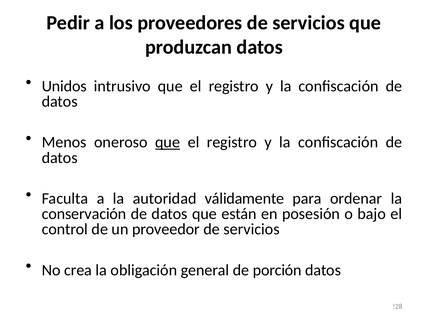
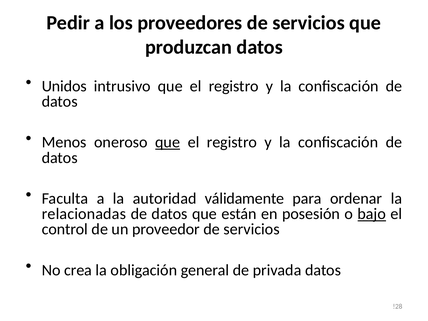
conservación: conservación -> relacionadas
bajo underline: none -> present
porción: porción -> privada
